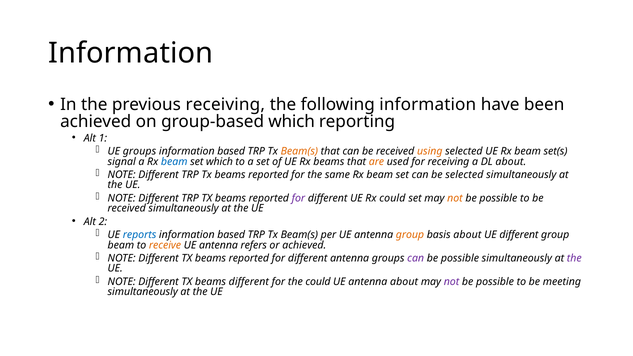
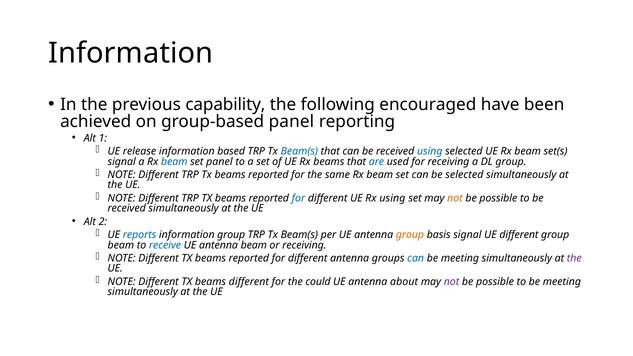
previous receiving: receiving -> capability
following information: information -> encouraged
group-based which: which -> panel
UE groups: groups -> release
Beam(s at (299, 151) colour: orange -> blue
using at (430, 151) colour: orange -> blue
set which: which -> panel
are colour: orange -> blue
DL about: about -> group
for at (298, 198) colour: purple -> blue
Rx could: could -> using
based at (231, 235): based -> group
basis about: about -> signal
receive colour: orange -> blue
antenna refers: refers -> beam
or achieved: achieved -> receiving
can at (416, 258) colour: purple -> blue
possible at (460, 258): possible -> meeting
